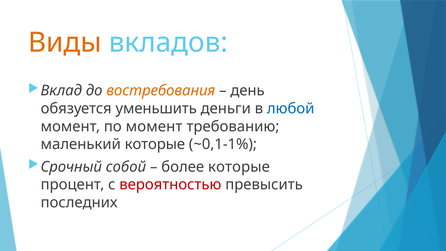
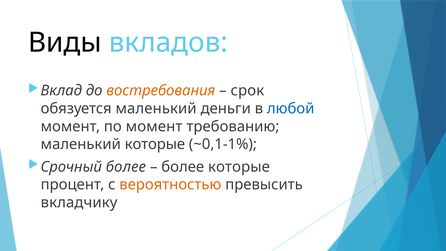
Виды colour: orange -> black
день: день -> срок
обязуется уменьшить: уменьшить -> маленький
Срочный собой: собой -> более
вероятностью colour: red -> orange
последних: последних -> вкладчику
